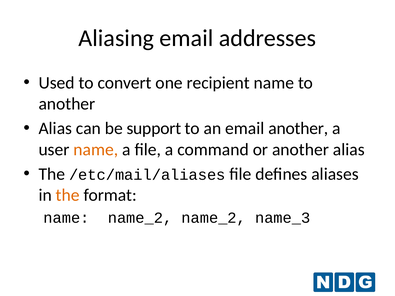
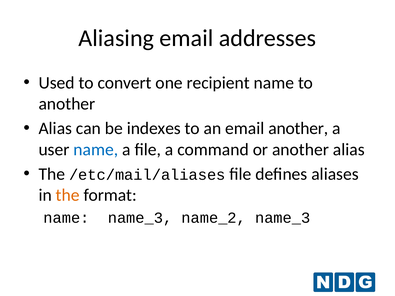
support: support -> indexes
name at (96, 150) colour: orange -> blue
name name_2: name_2 -> name_3
